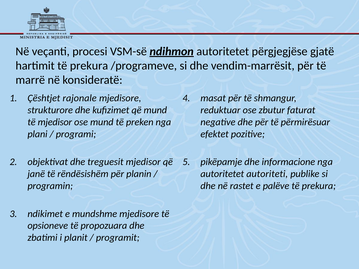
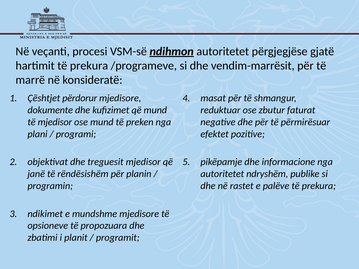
rajonale: rajonale -> përdorur
strukturore: strukturore -> dokumente
autoriteti: autoriteti -> ndryshëm
